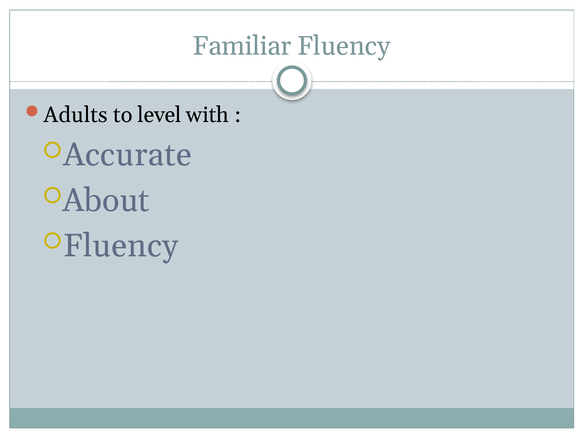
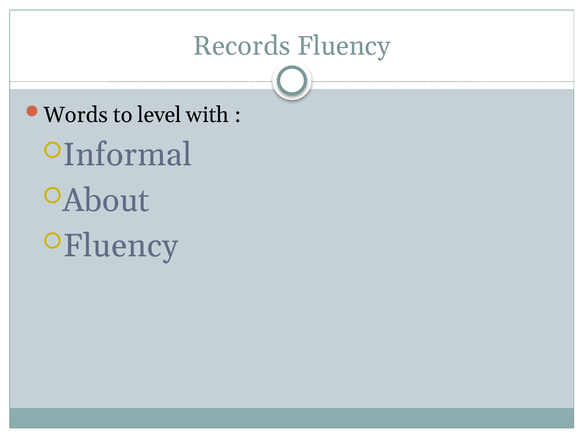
Familiar: Familiar -> Records
Adults: Adults -> Words
Accurate: Accurate -> Informal
